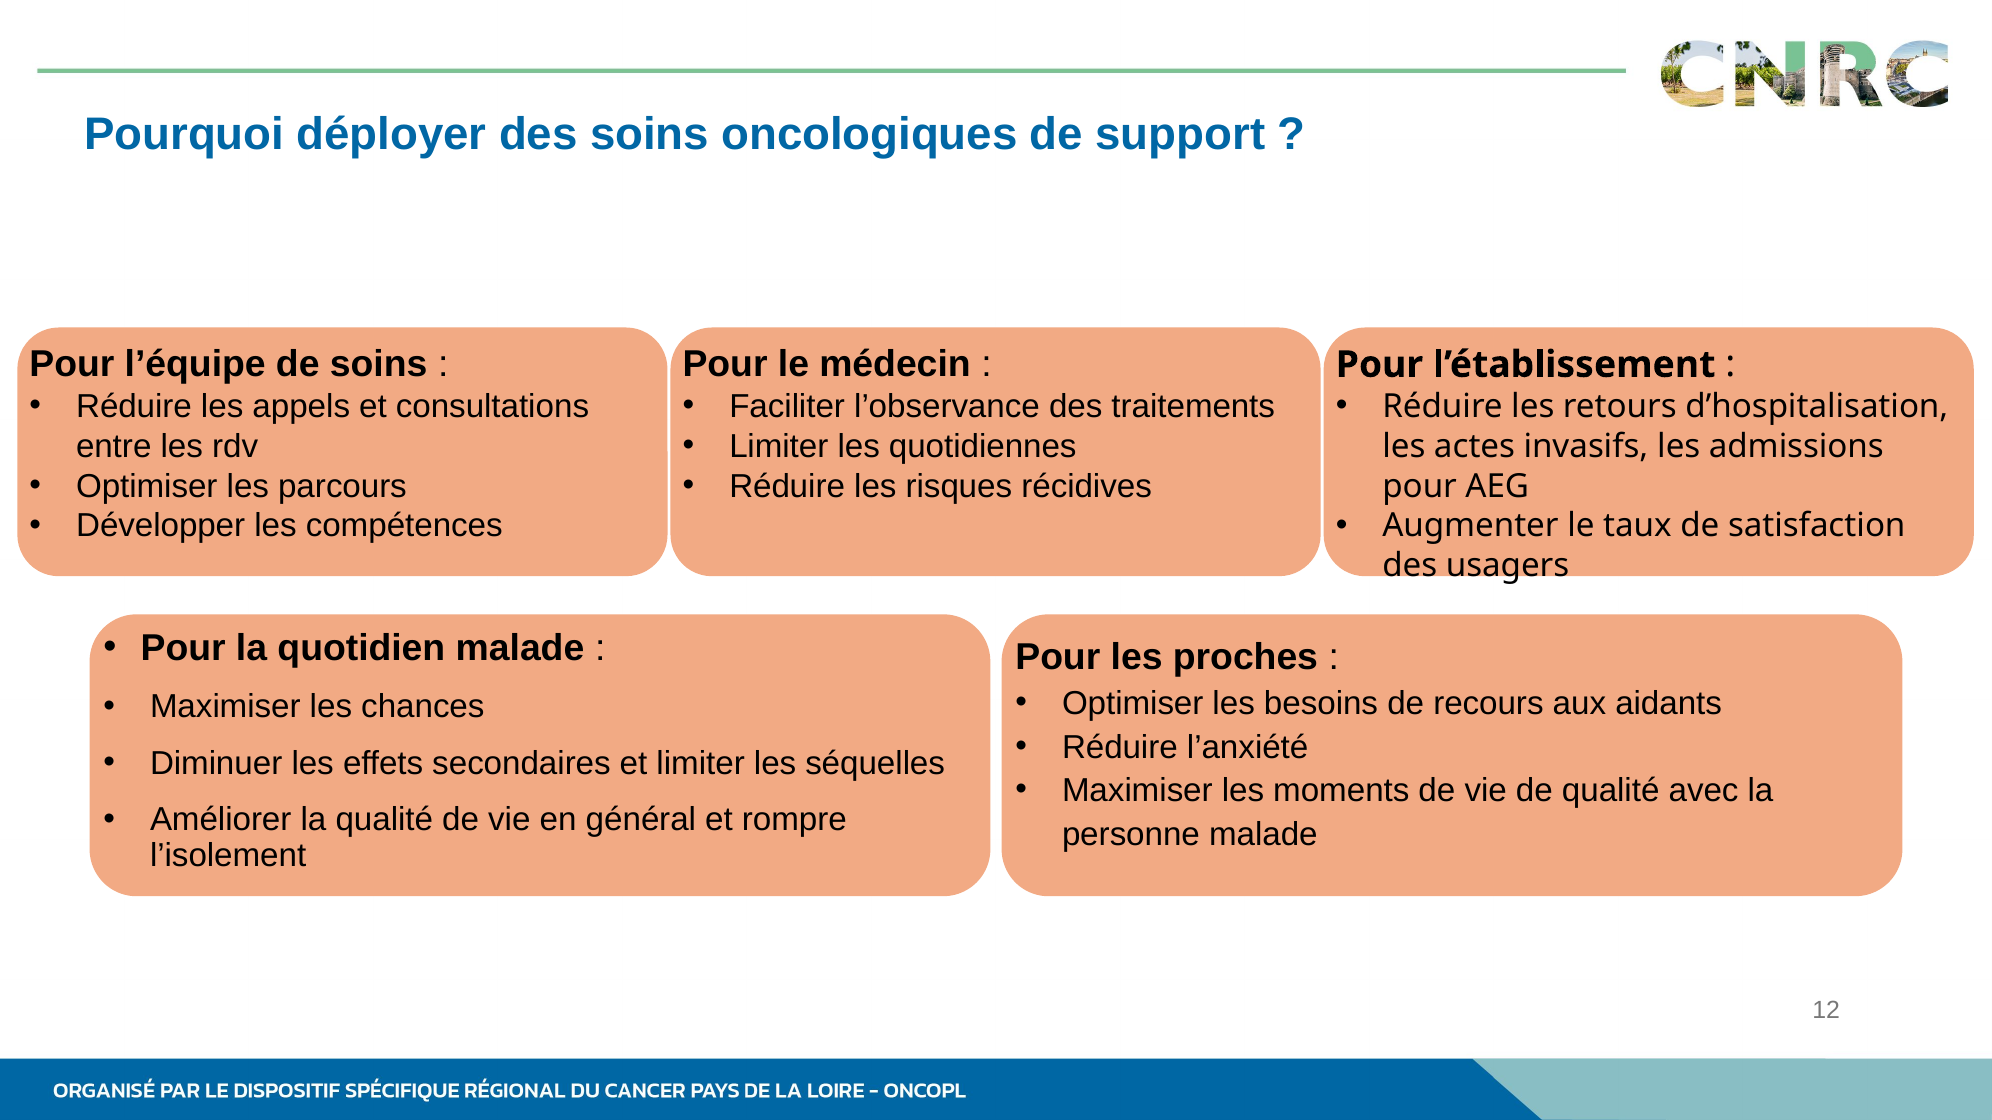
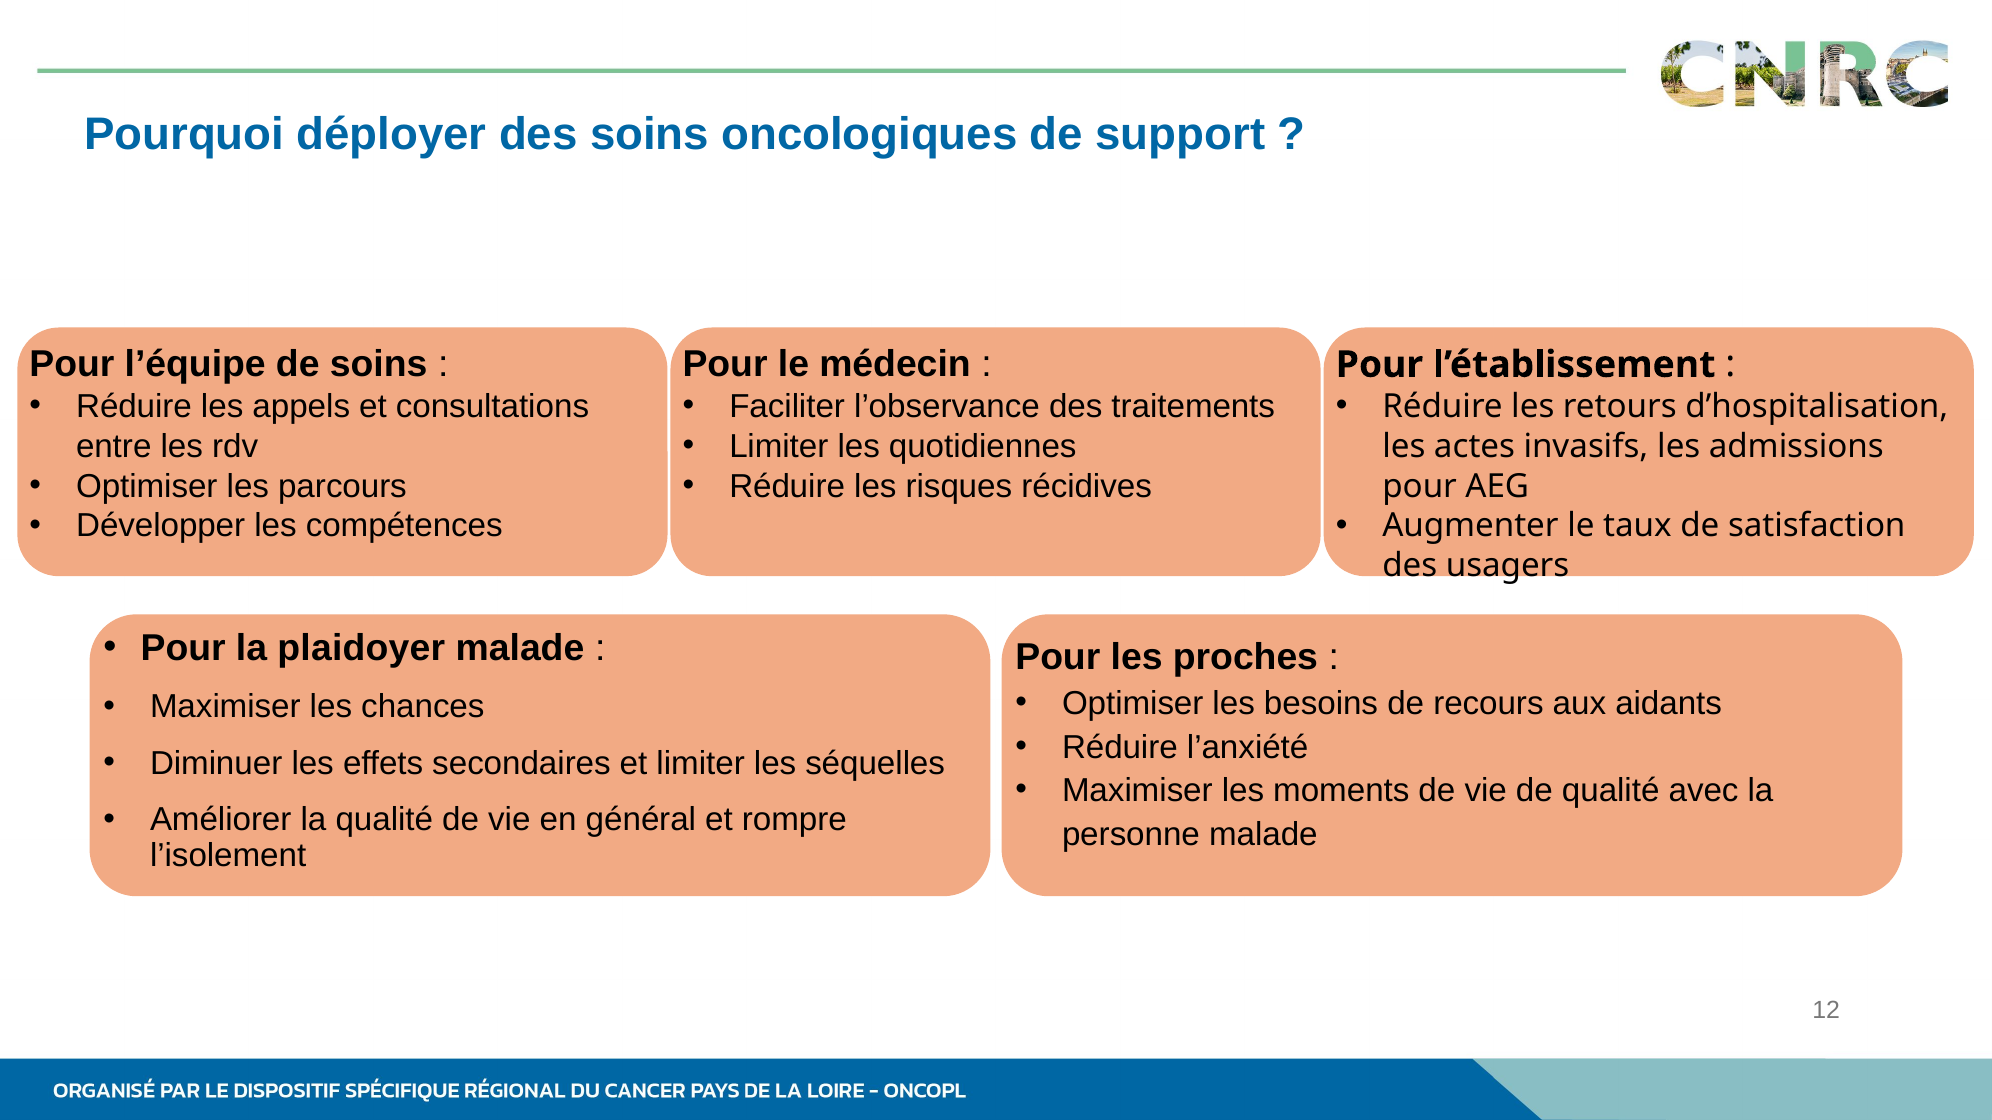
quotidien: quotidien -> plaidoyer
